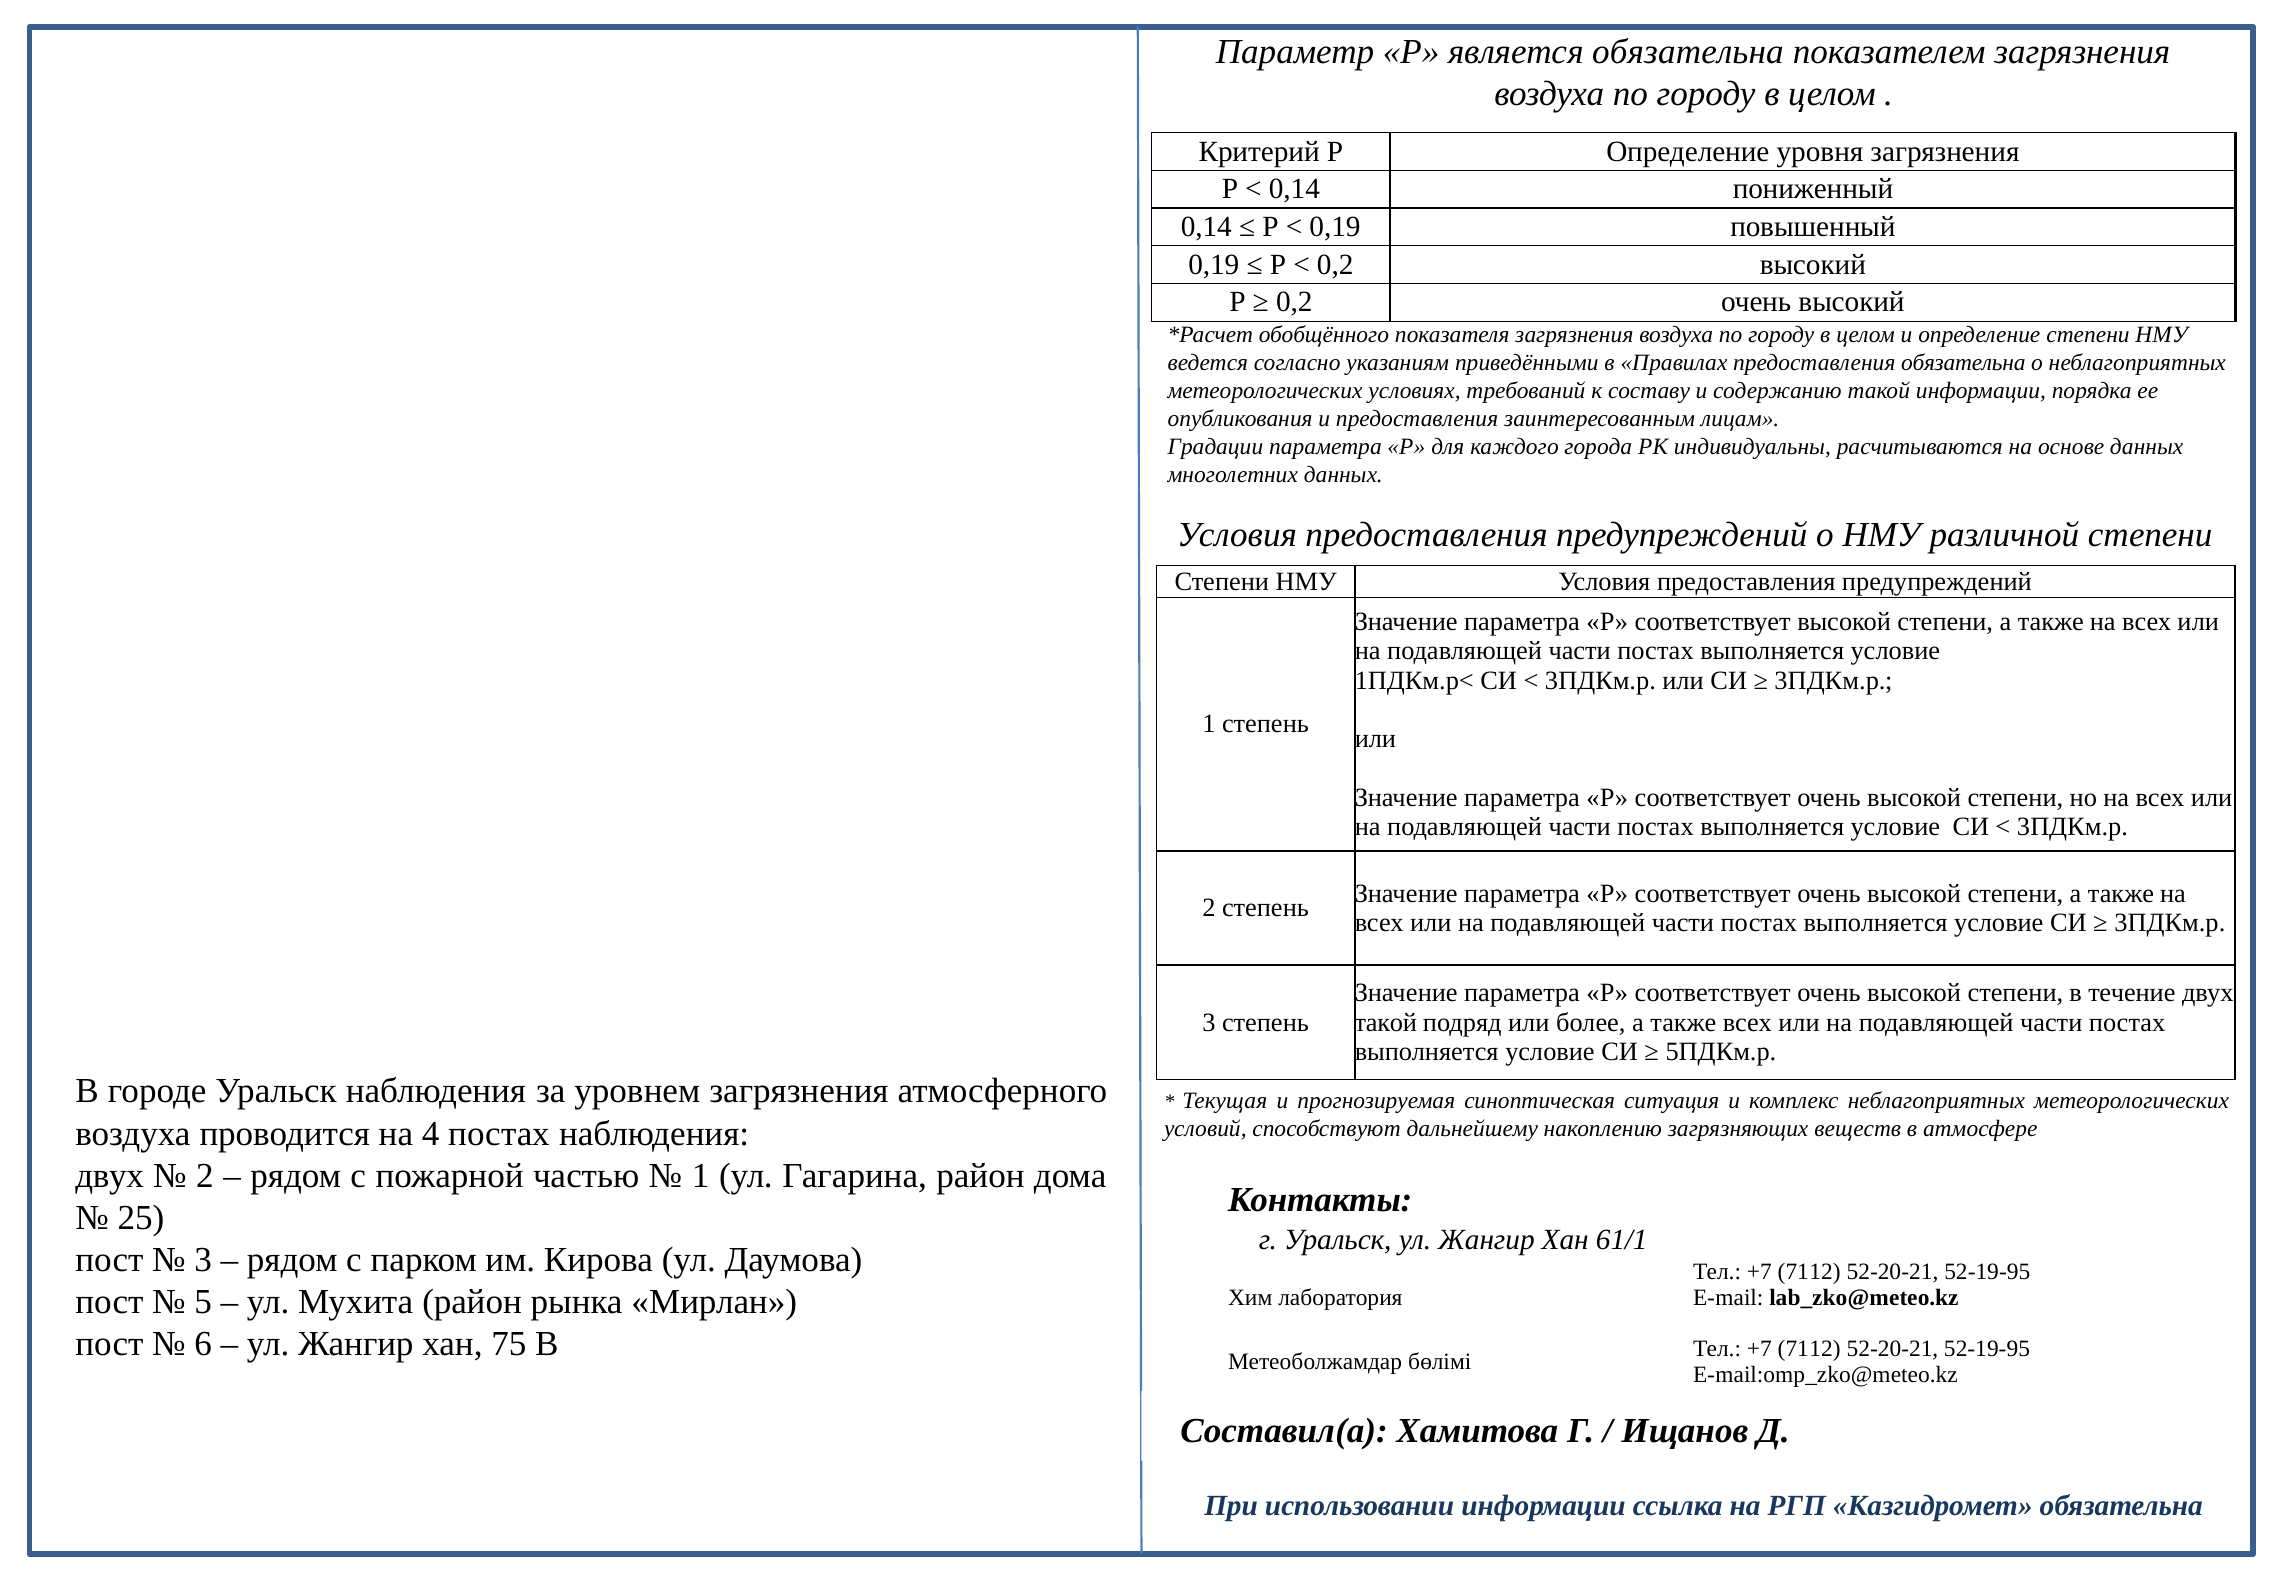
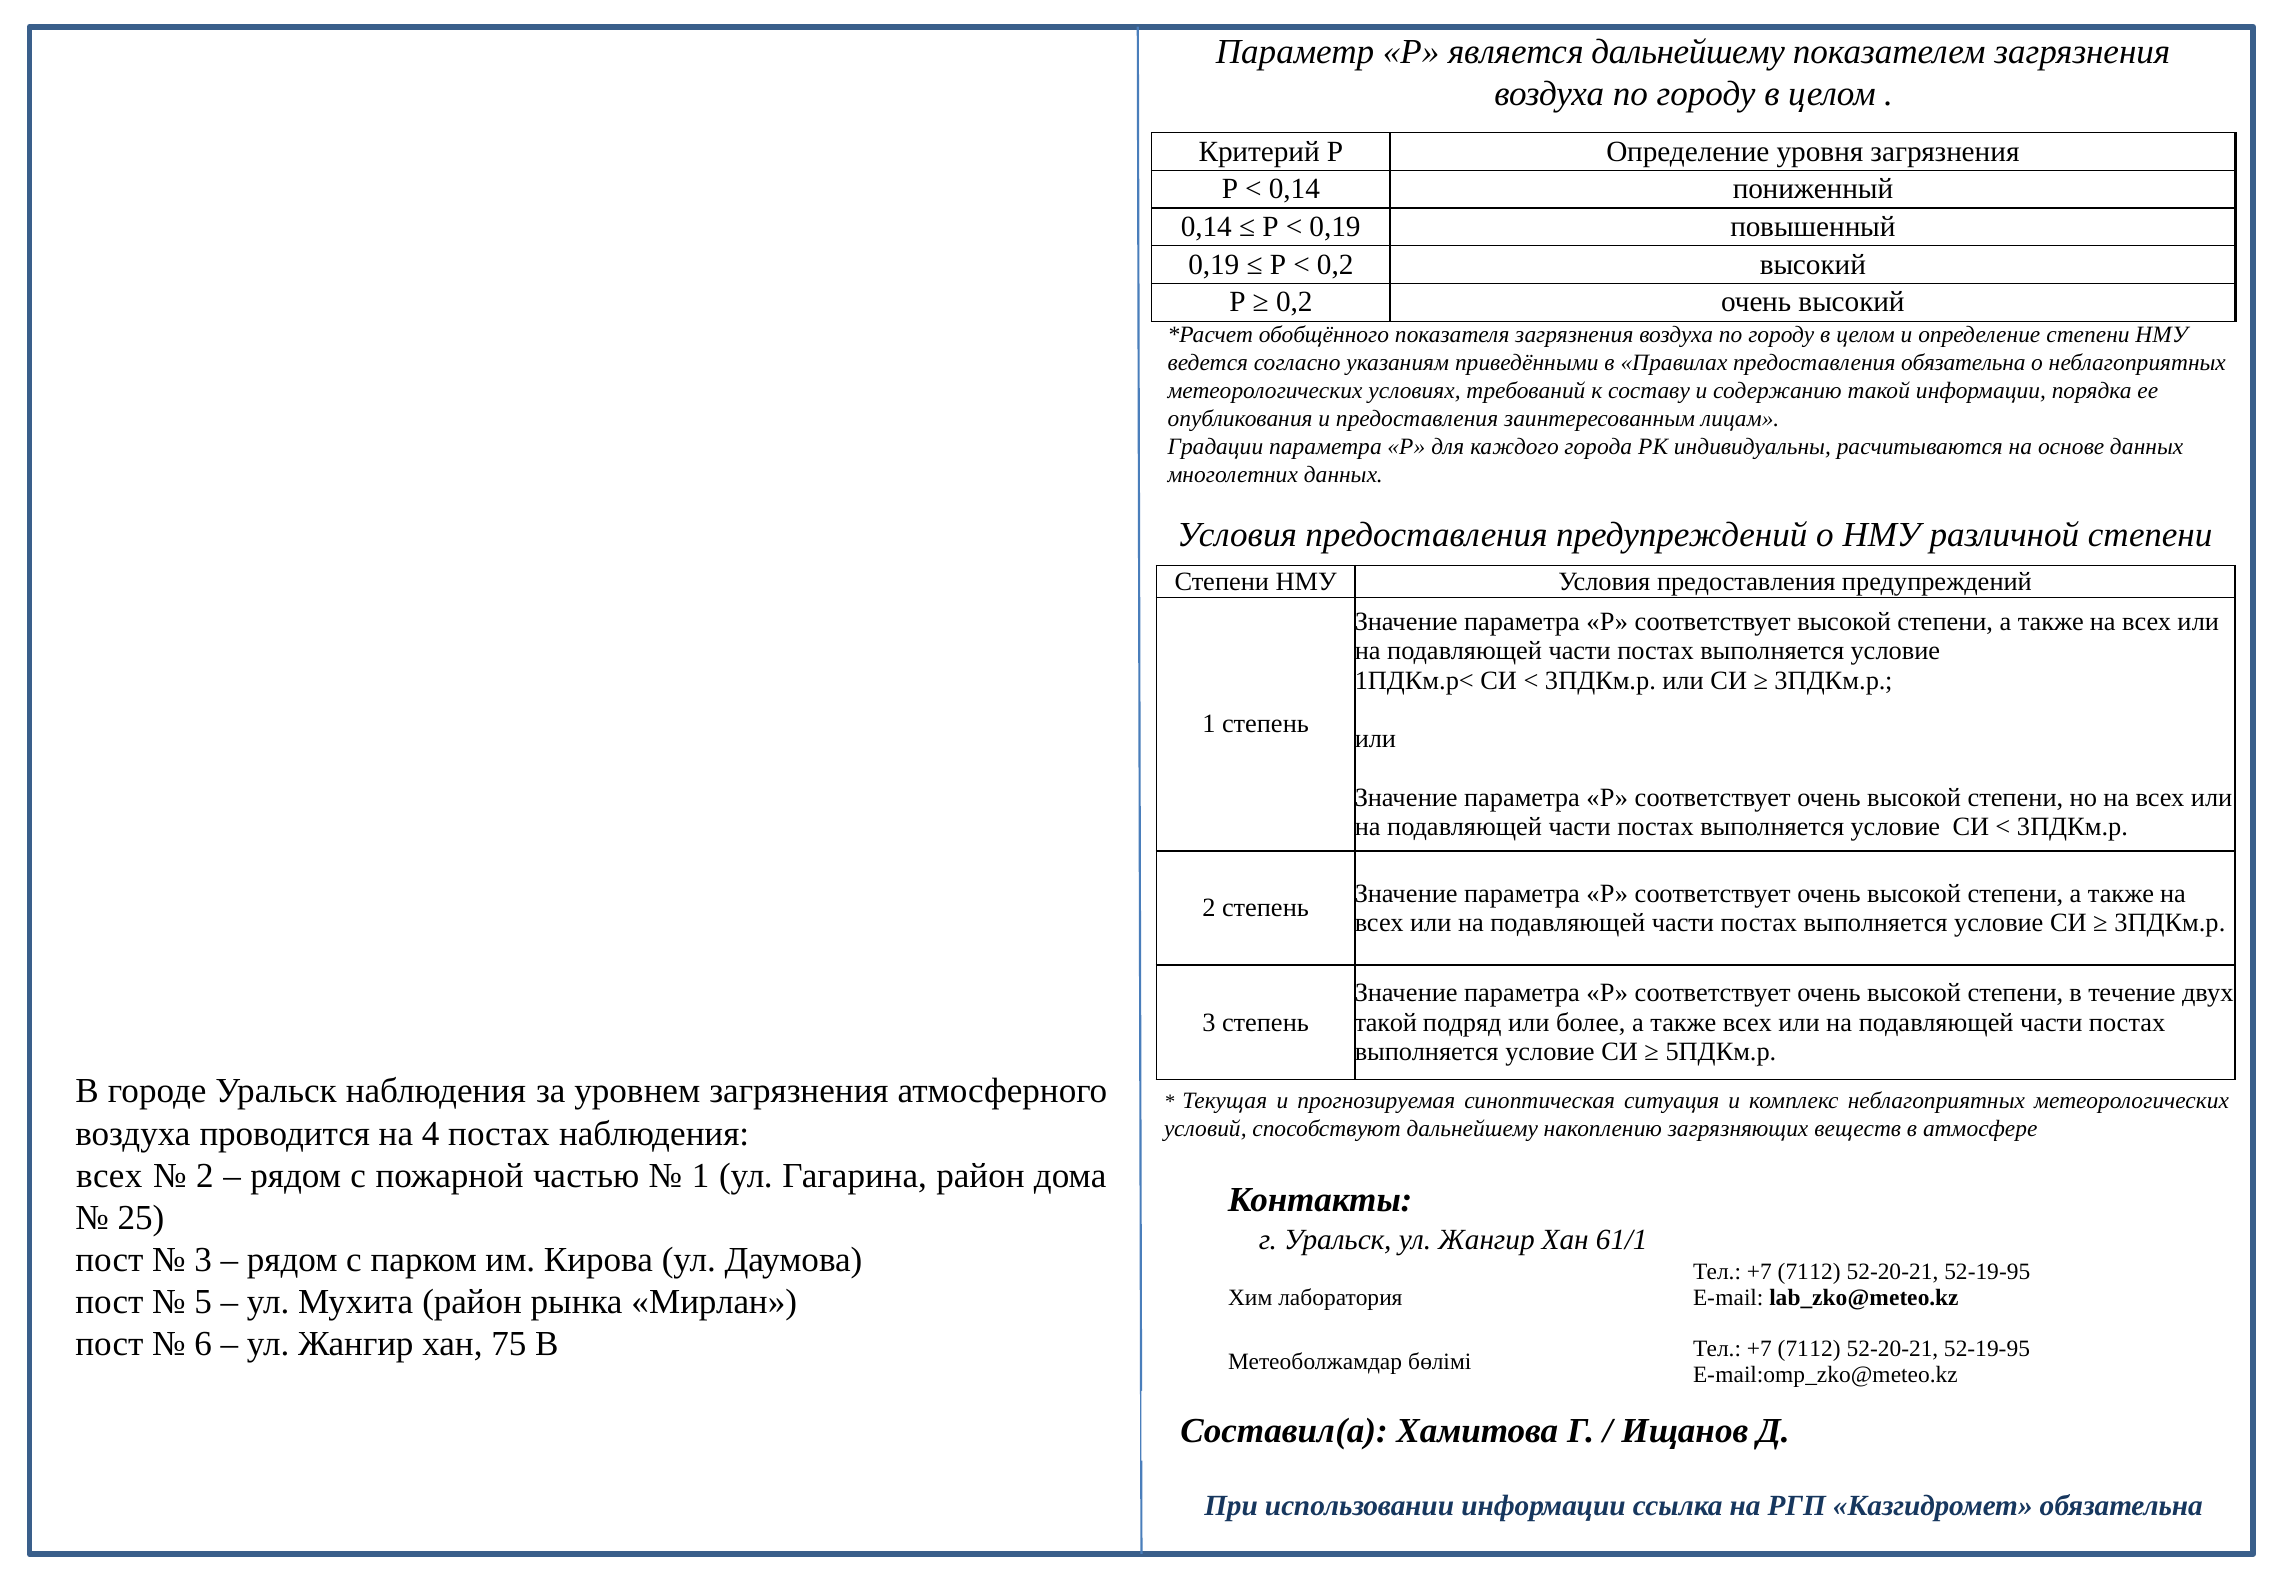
является обязательна: обязательна -> дальнейшему
двух at (110, 1175): двух -> всех
